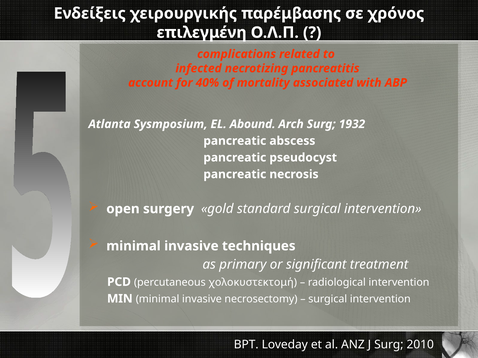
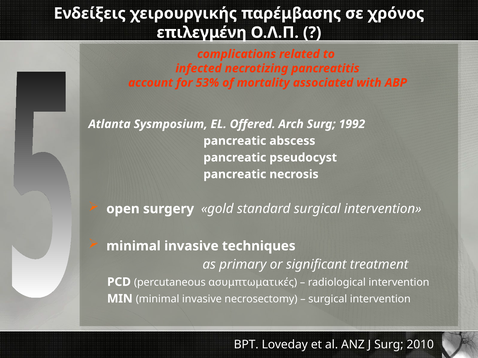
40%: 40% -> 53%
Abound: Abound -> Offered
1932: 1932 -> 1992
χολοκυστεκτομή: χολοκυστεκτομή -> ασυμπτωματικές
